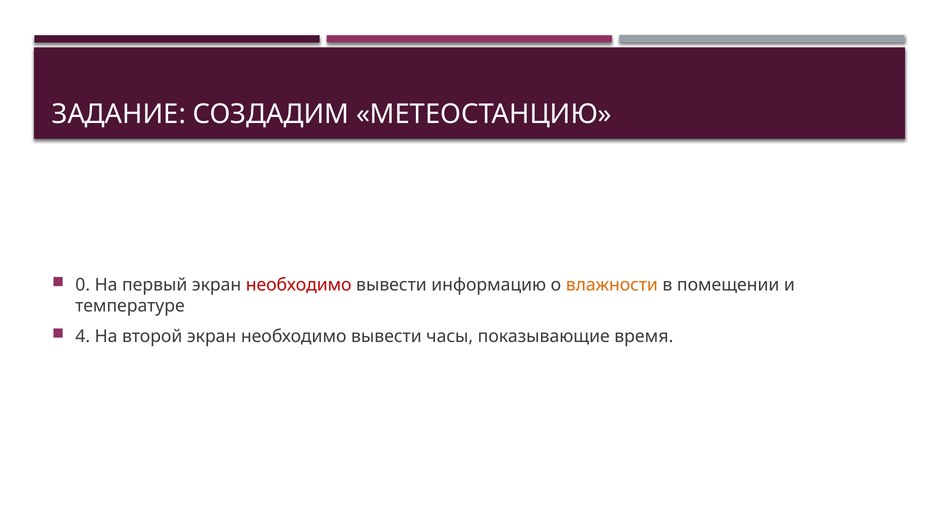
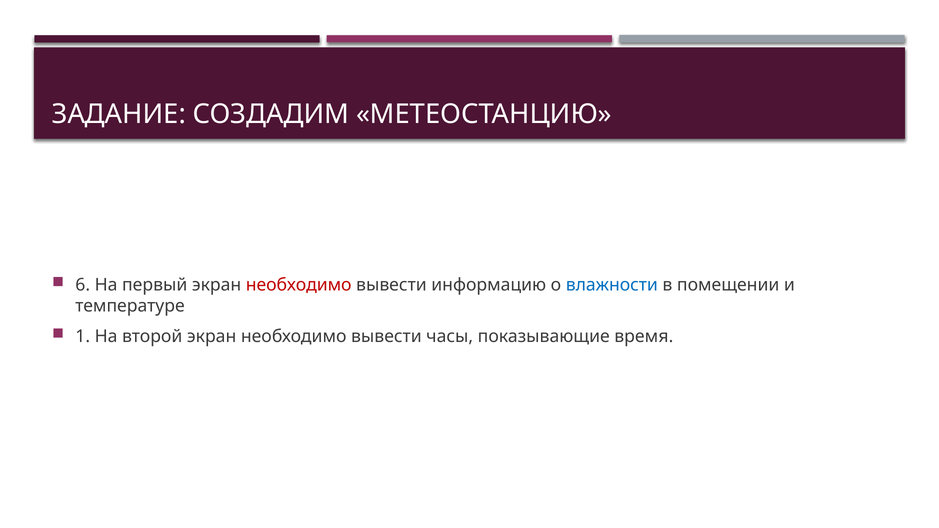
0: 0 -> 6
влажности colour: orange -> blue
4: 4 -> 1
